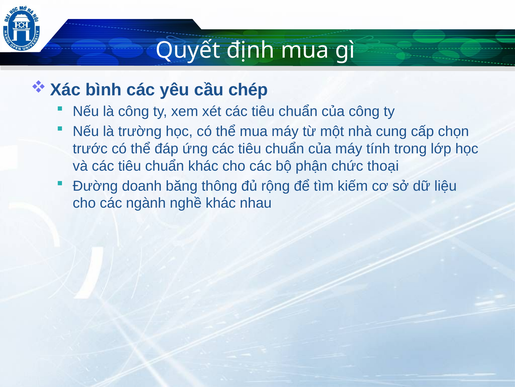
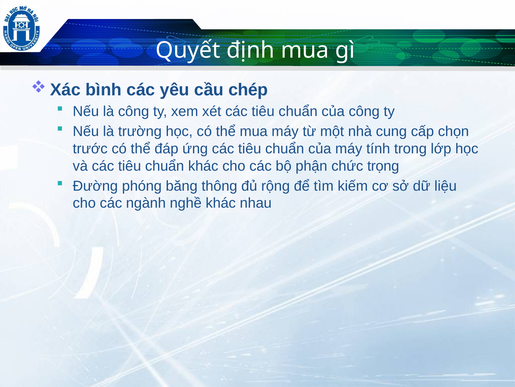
thoại: thoại -> trọng
doanh: doanh -> phóng
